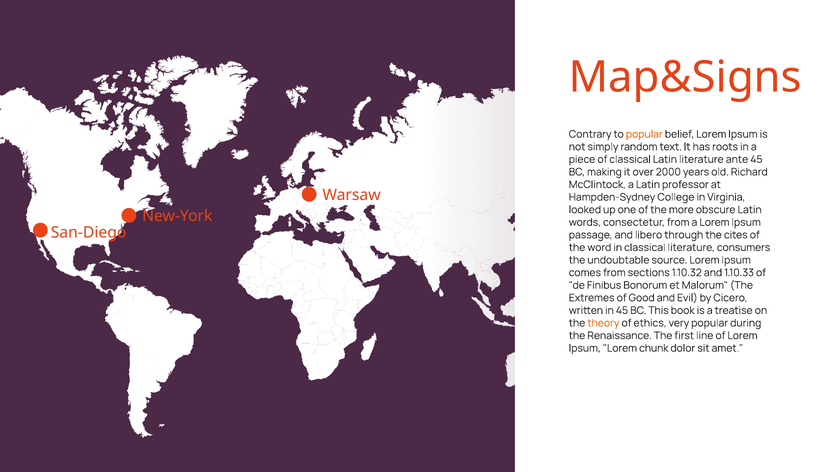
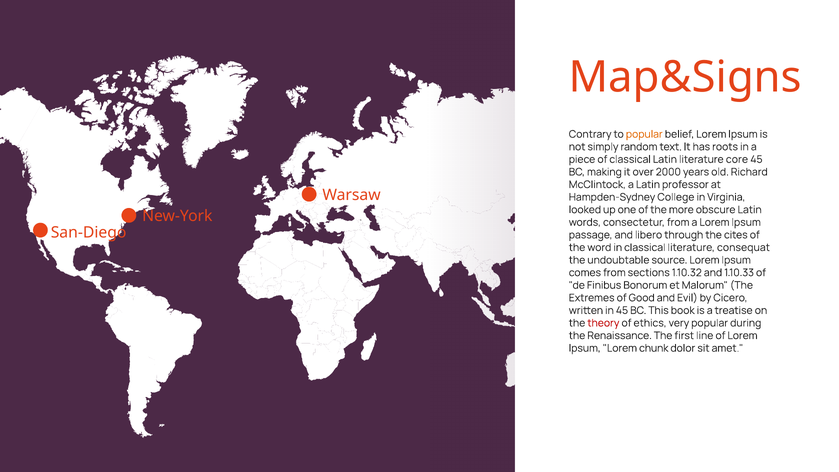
ante: ante -> core
consumers: consumers -> consequat
theory colour: orange -> red
